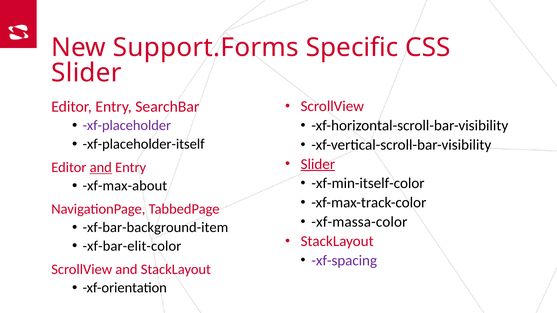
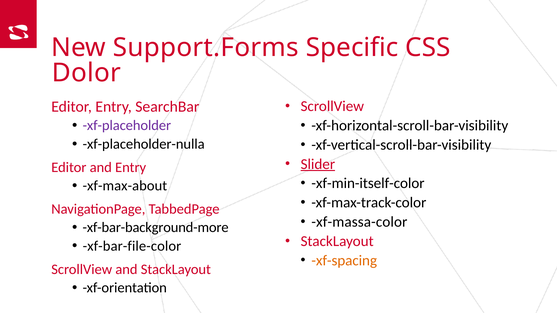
Slider at (86, 73): Slider -> Dolor
xf-placeholder-itself: xf-placeholder-itself -> xf-placeholder-nulla
and at (101, 168) underline: present -> none
xf-bar-background-item: xf-bar-background-item -> xf-bar-background-more
xf-bar-elit-color: xf-bar-elit-color -> xf-bar-file-color
xf-spacing colour: purple -> orange
